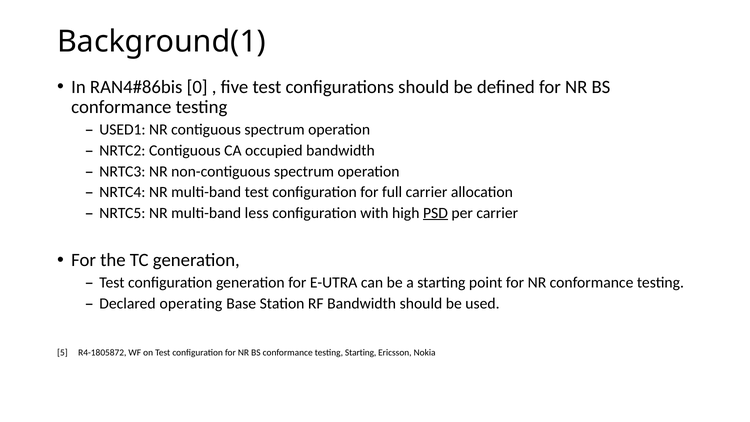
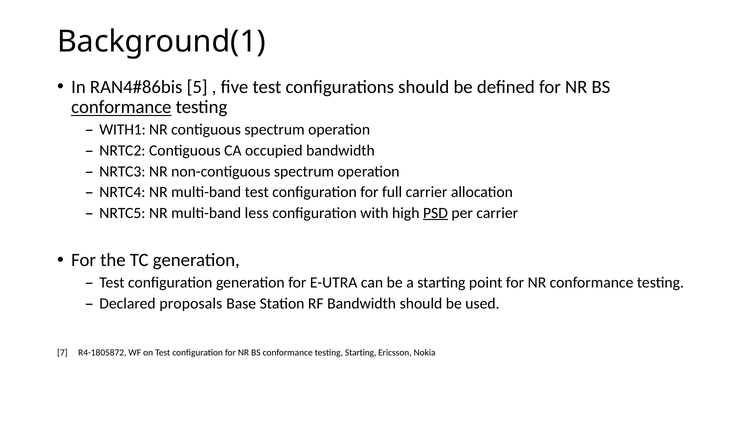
0: 0 -> 5
conformance at (121, 107) underline: none -> present
USED1: USED1 -> WITH1
operating: operating -> proposals
5: 5 -> 7
